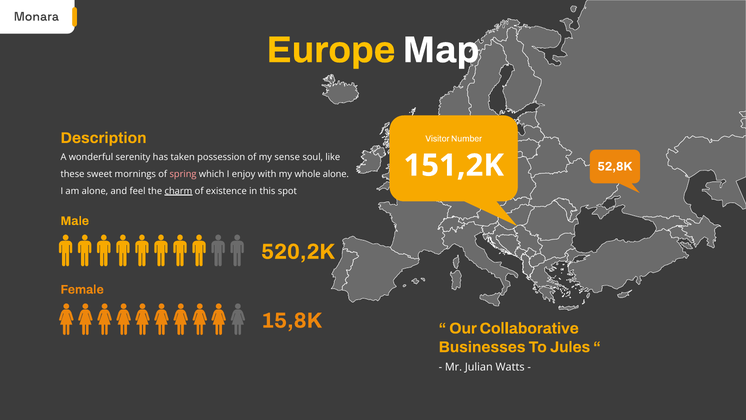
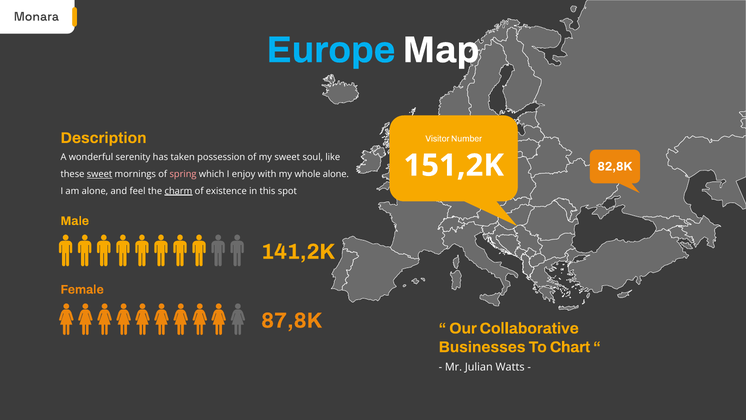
Europe colour: yellow -> light blue
my sense: sense -> sweet
52,8K: 52,8K -> 82,8K
sweet at (100, 174) underline: none -> present
520,2K: 520,2K -> 141,2K
15,8K: 15,8K -> 87,8K
Jules: Jules -> Chart
